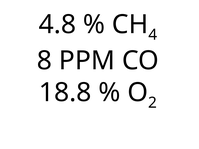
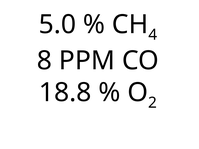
4.8: 4.8 -> 5.0
